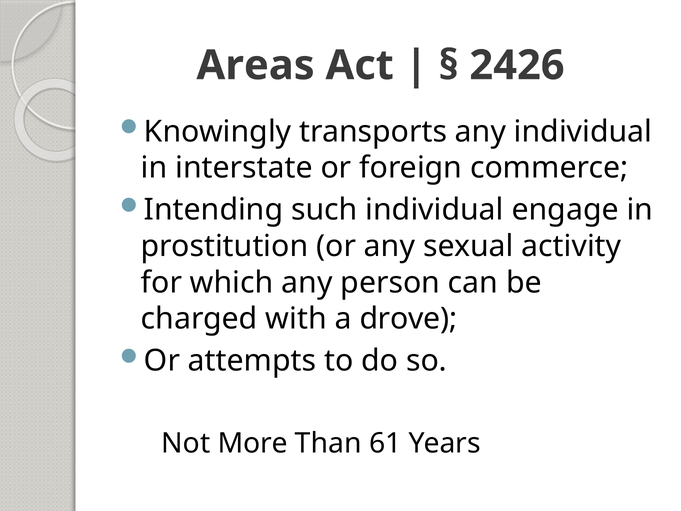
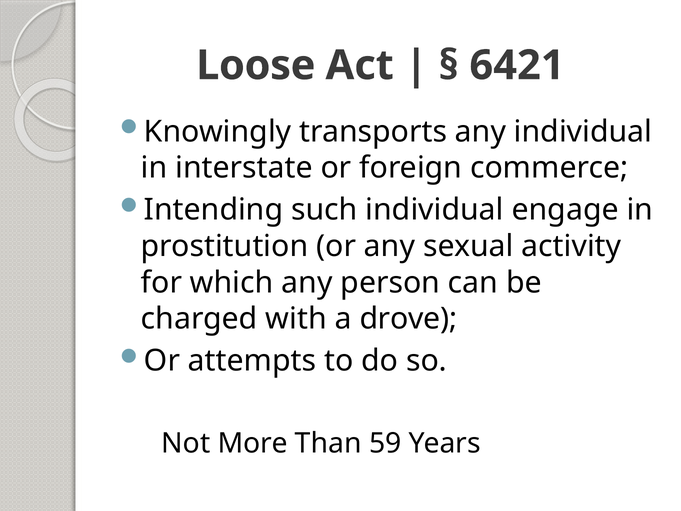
Areas: Areas -> Loose
2426: 2426 -> 6421
61: 61 -> 59
